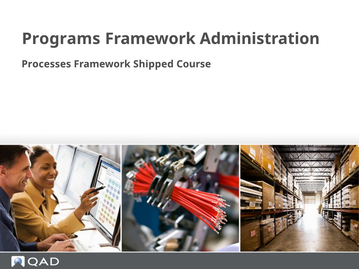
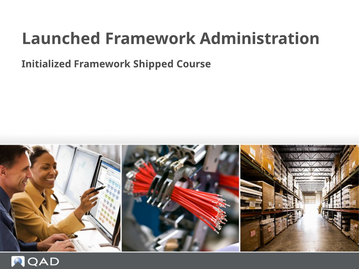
Programs: Programs -> Launched
Processes: Processes -> Initialized
